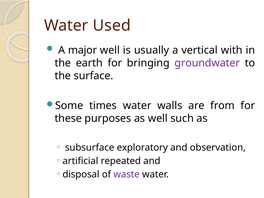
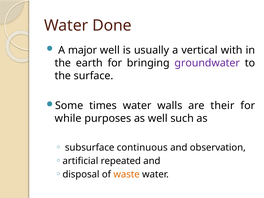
Used: Used -> Done
from: from -> their
these: these -> while
exploratory: exploratory -> continuous
waste colour: purple -> orange
